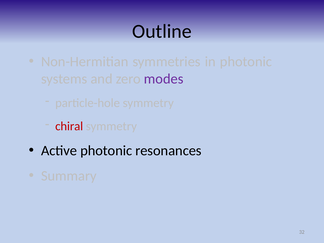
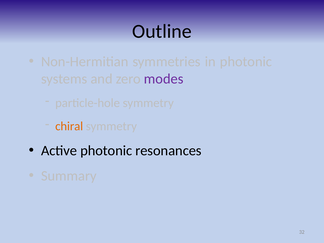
chiral colour: red -> orange
